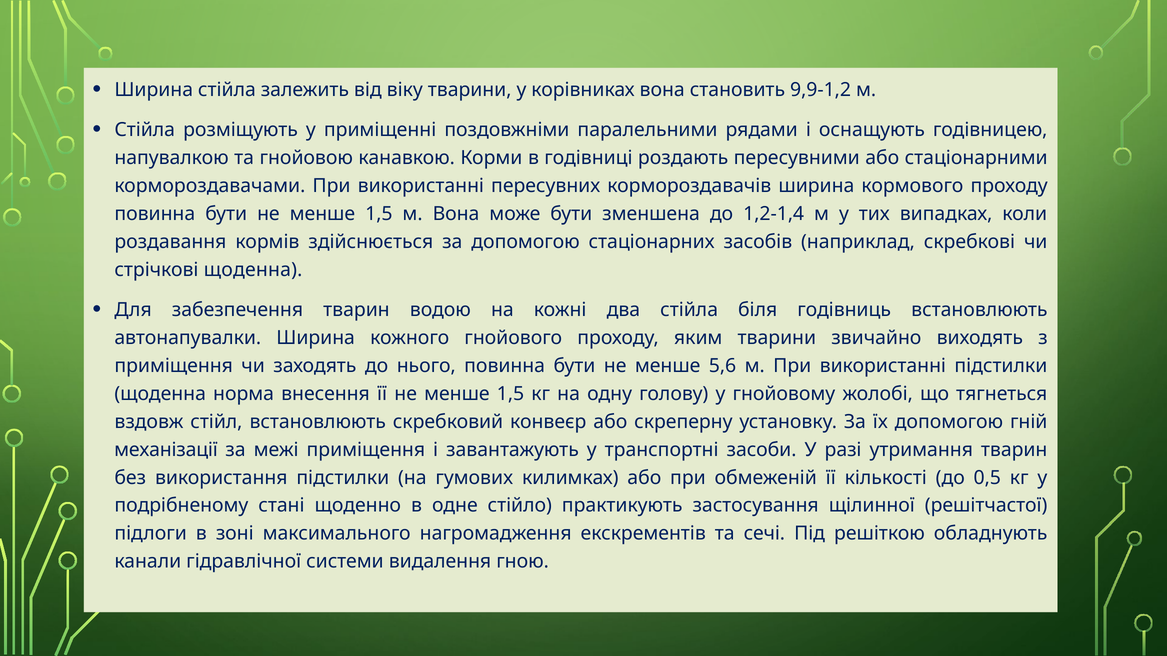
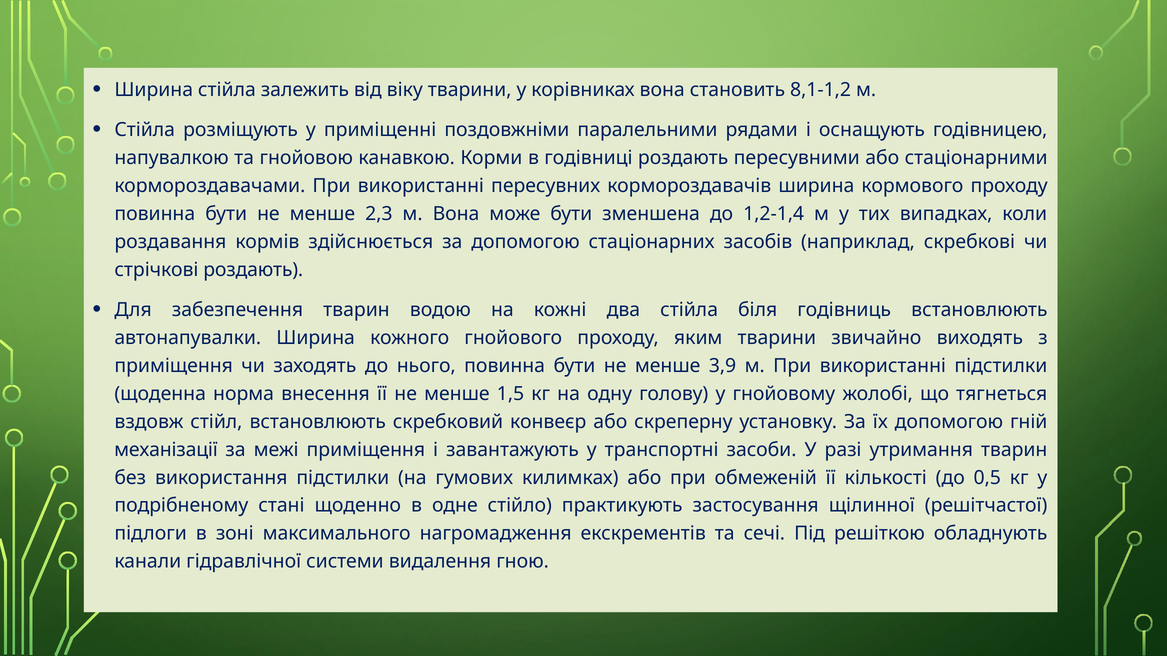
9,9-1,2: 9,9-1,2 -> 8,1-1,2
бути не менше 1,5: 1,5 -> 2,3
стрічкові щоденна: щоденна -> роздають
5,6: 5,6 -> 3,9
